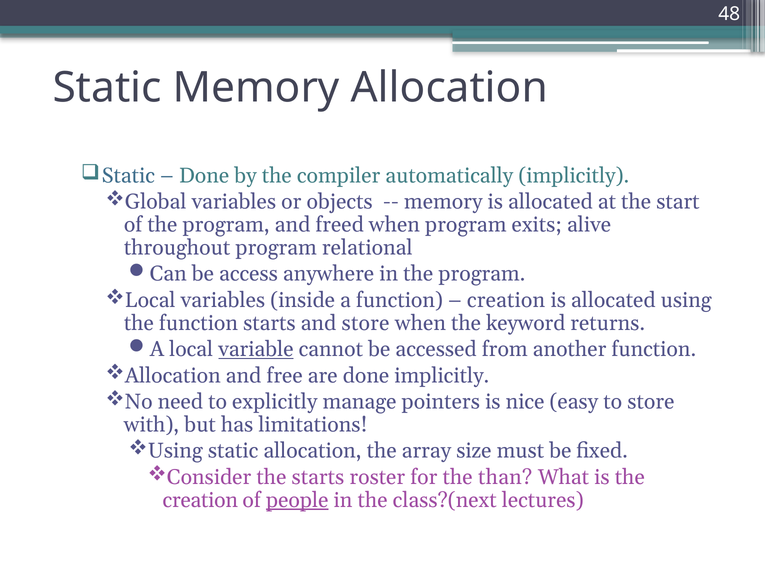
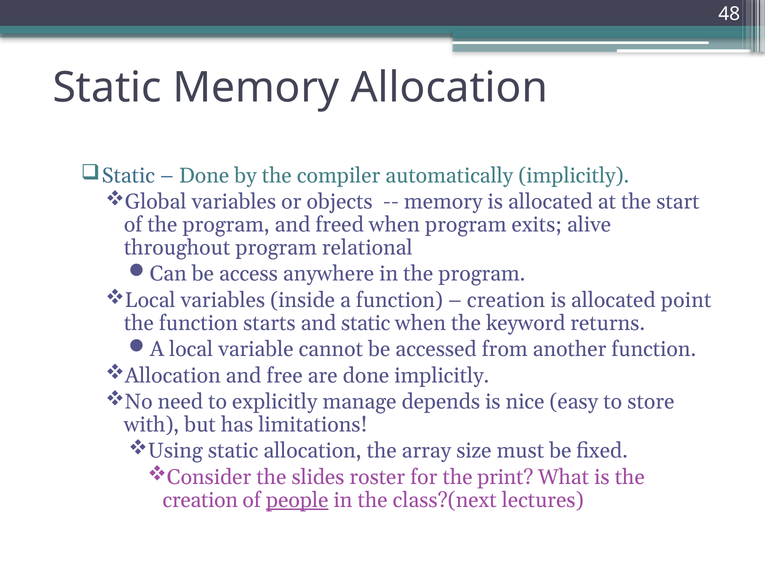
allocated using: using -> point
and store: store -> static
variable underline: present -> none
pointers: pointers -> depends
the starts: starts -> slides
than: than -> print
